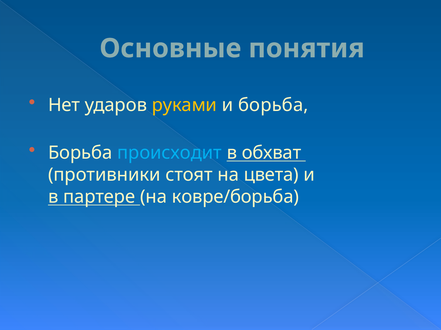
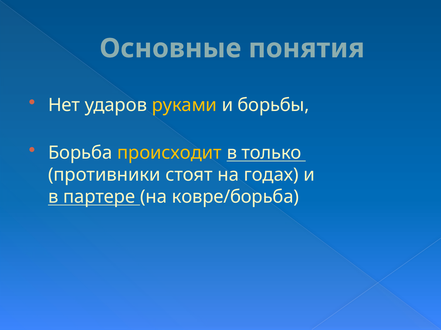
и борьба: борьба -> борьбы
происходит colour: light blue -> yellow
обхват: обхват -> только
цвета: цвета -> годах
